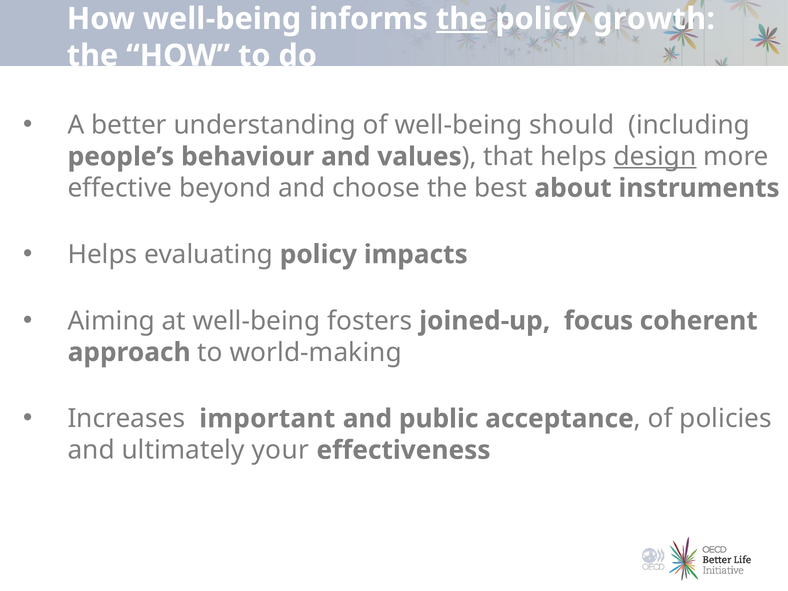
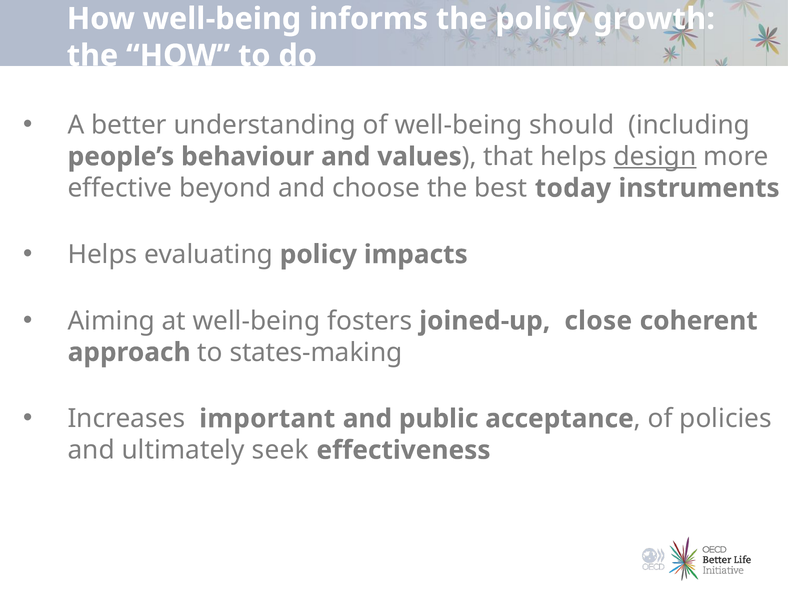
the at (462, 19) underline: present -> none
about: about -> today
focus: focus -> close
world-making: world-making -> states-making
your: your -> seek
